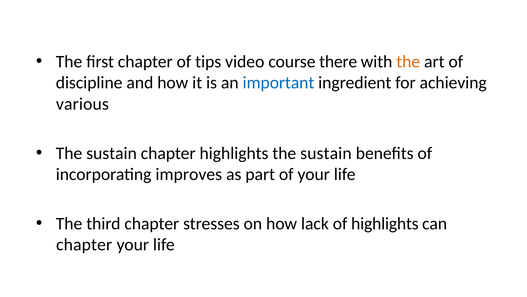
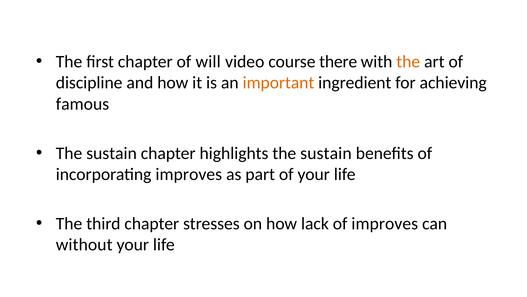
tips: tips -> will
important colour: blue -> orange
various: various -> famous
of highlights: highlights -> improves
chapter at (84, 244): chapter -> without
